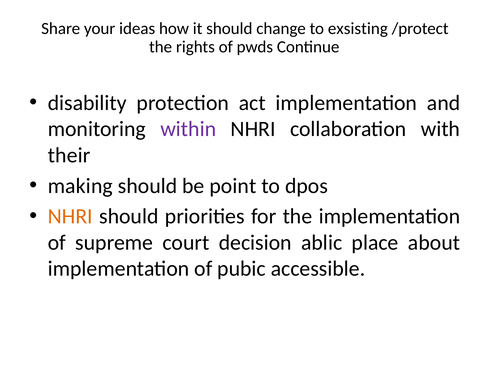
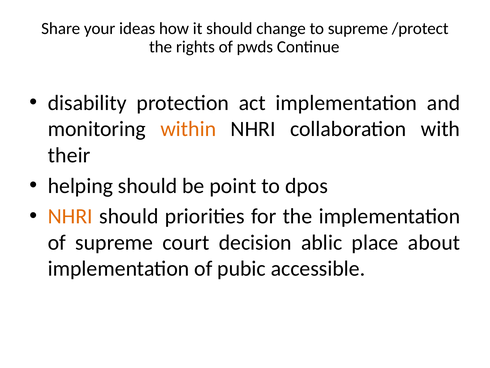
to exsisting: exsisting -> supreme
within colour: purple -> orange
making: making -> helping
